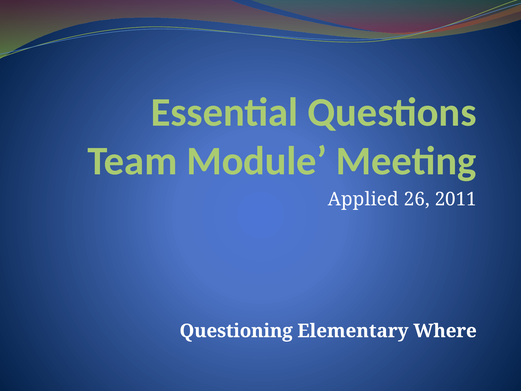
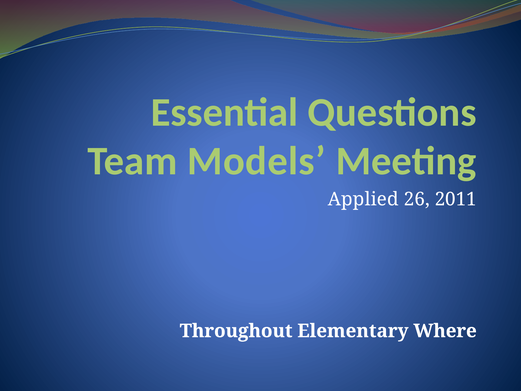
Module: Module -> Models
Questioning: Questioning -> Throughout
